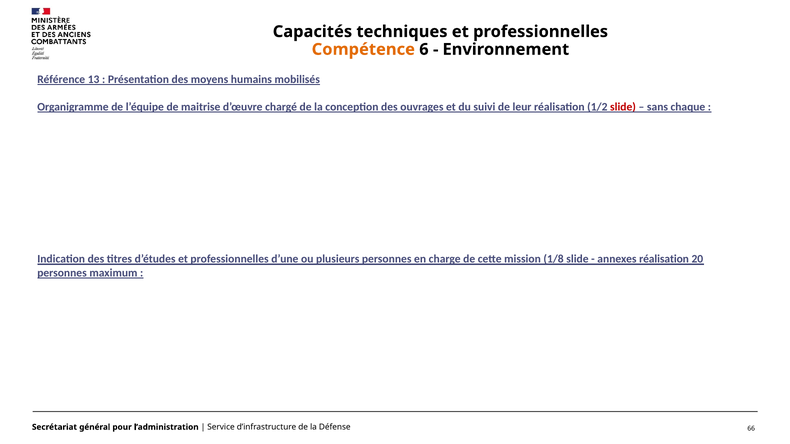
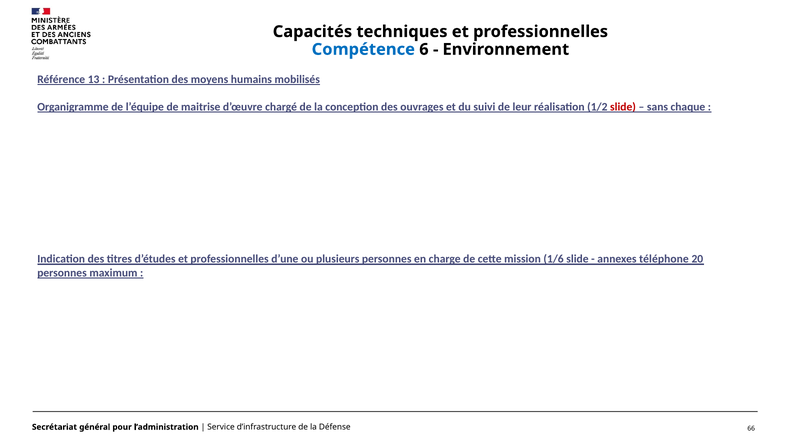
Compétence colour: orange -> blue
1/8: 1/8 -> 1/6
annexes réalisation: réalisation -> téléphone
